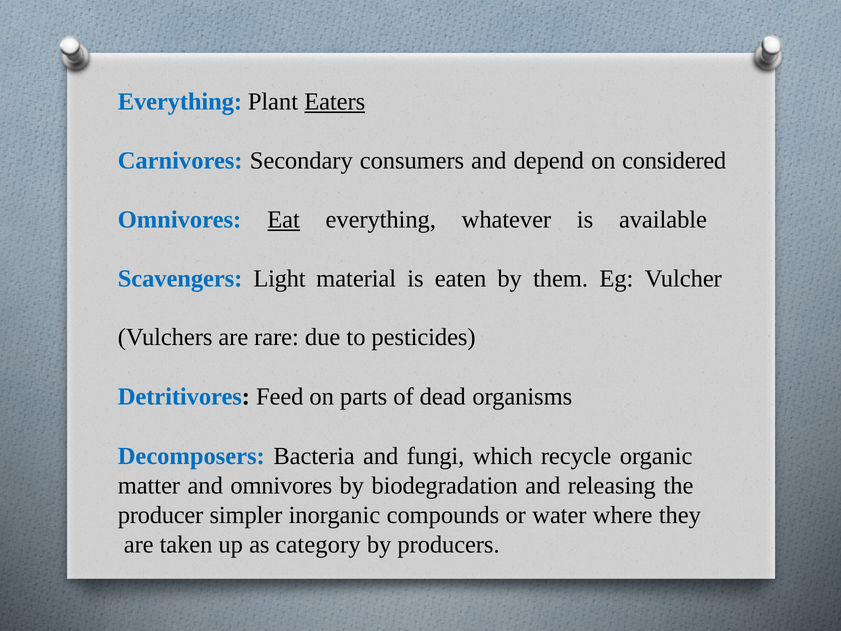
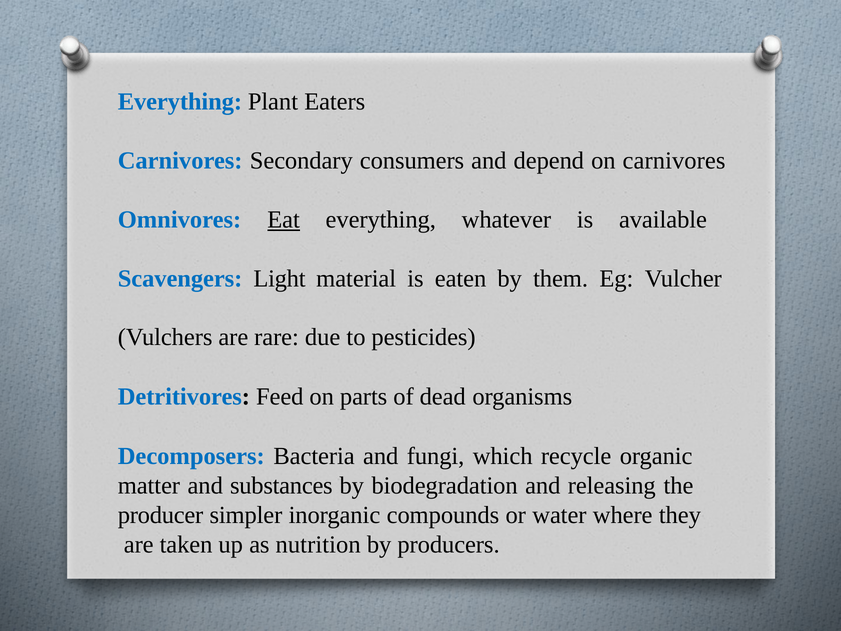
Eaters underline: present -> none
on considered: considered -> carnivores
and omnivores: omnivores -> substances
category: category -> nutrition
